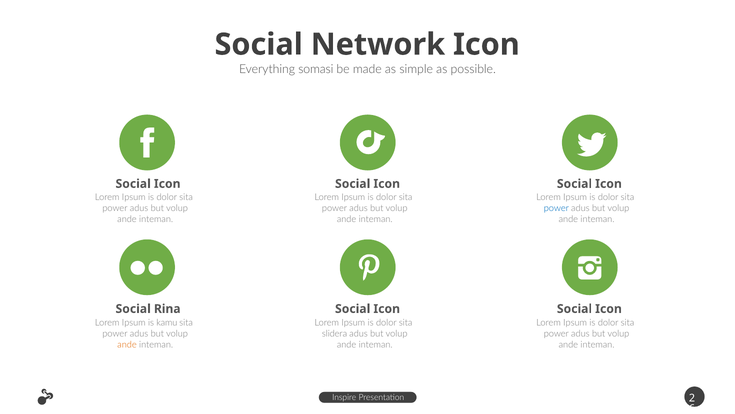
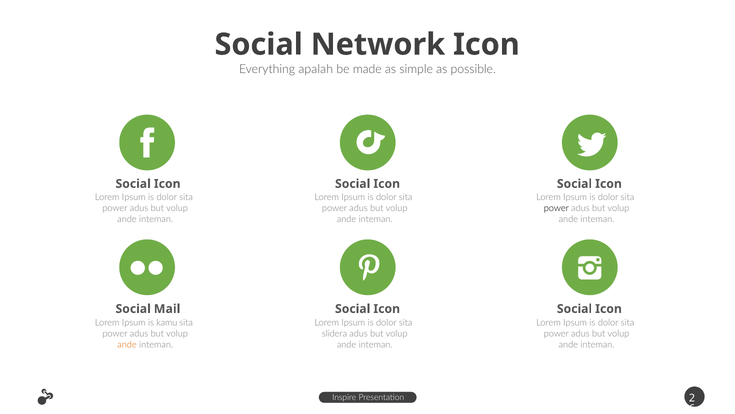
somasi: somasi -> apalah
power at (556, 208) colour: blue -> black
Rina: Rina -> Mail
